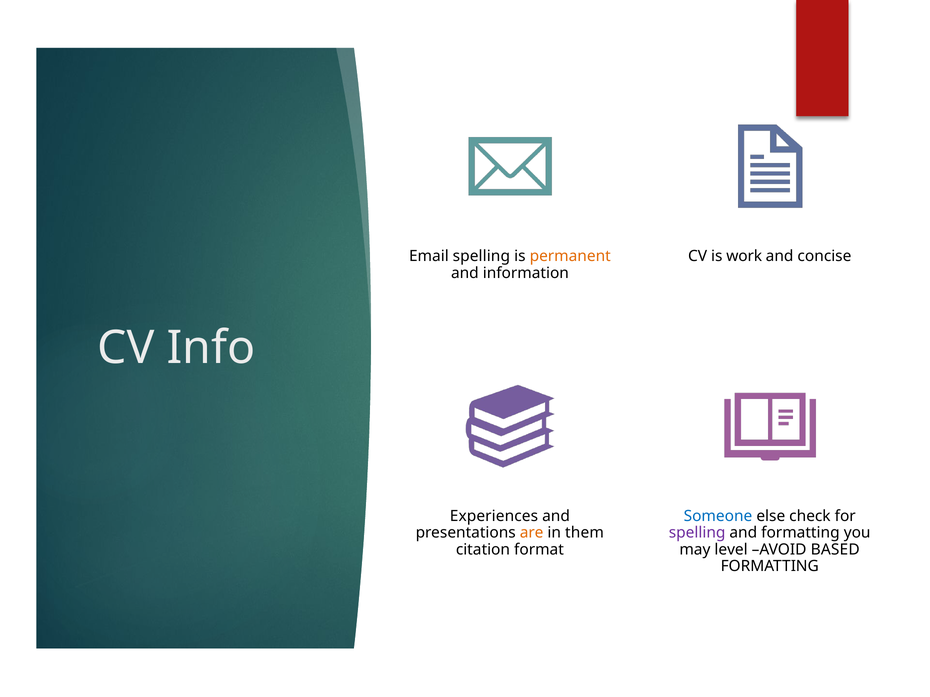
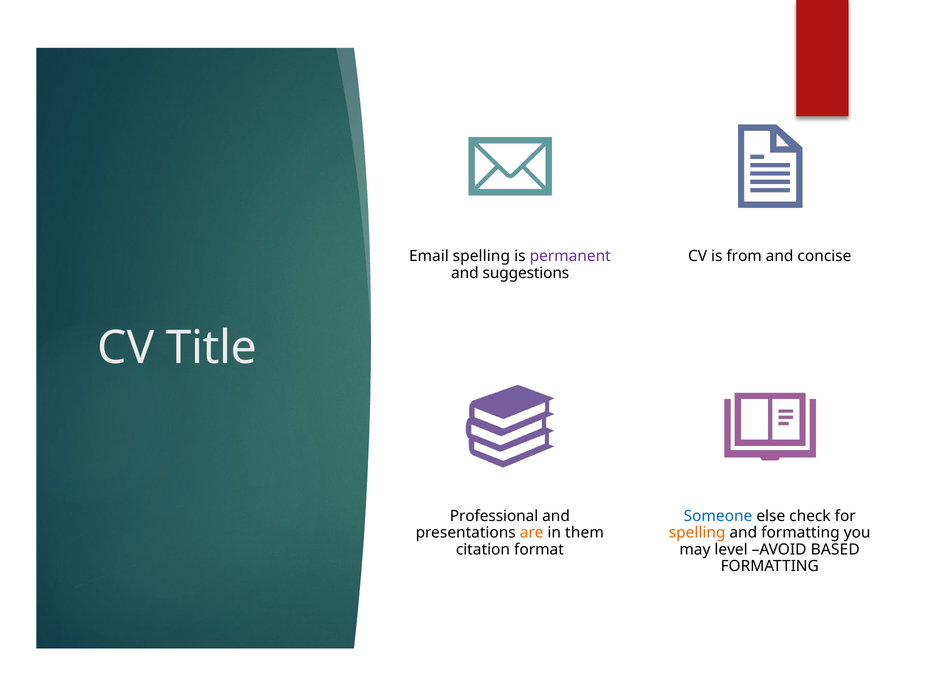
permanent colour: orange -> purple
work: work -> from
information: information -> suggestions
Info: Info -> Title
Experiences: Experiences -> Professional
spelling at (697, 533) colour: purple -> orange
